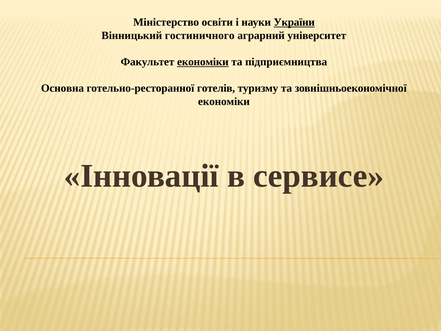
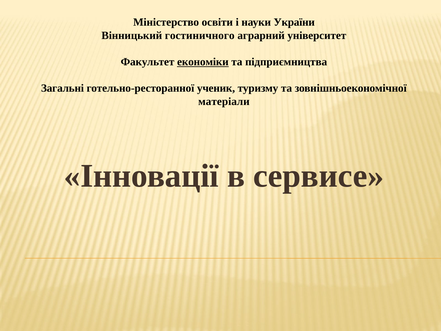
України underline: present -> none
Основна: Основна -> Загальні
готелів: готелів -> ученик
економіки at (224, 101): економіки -> матеріали
